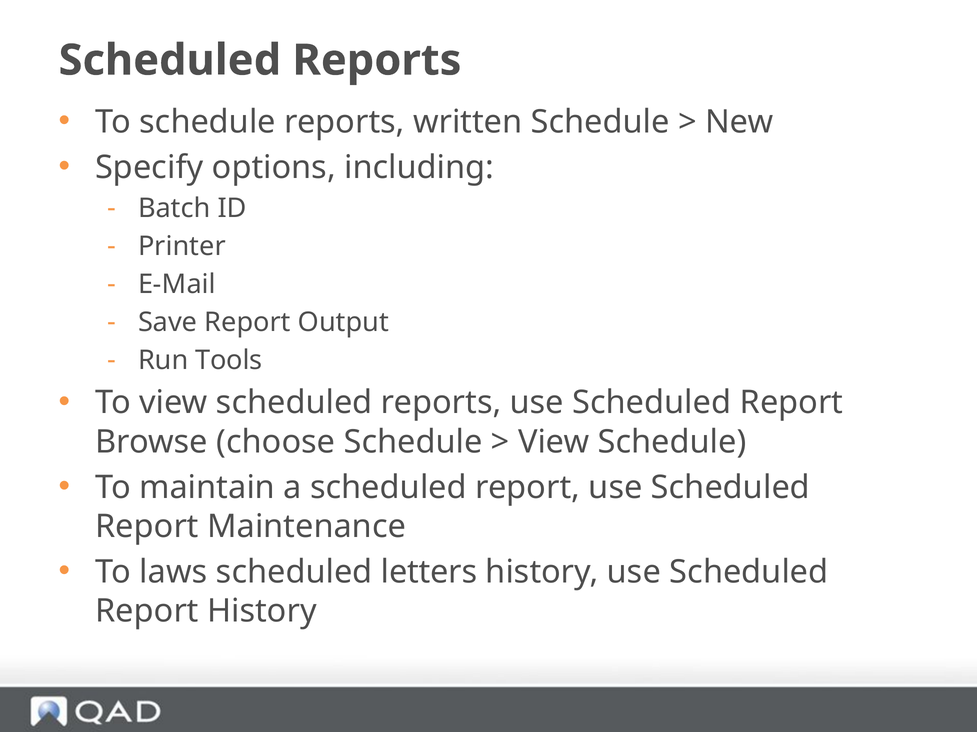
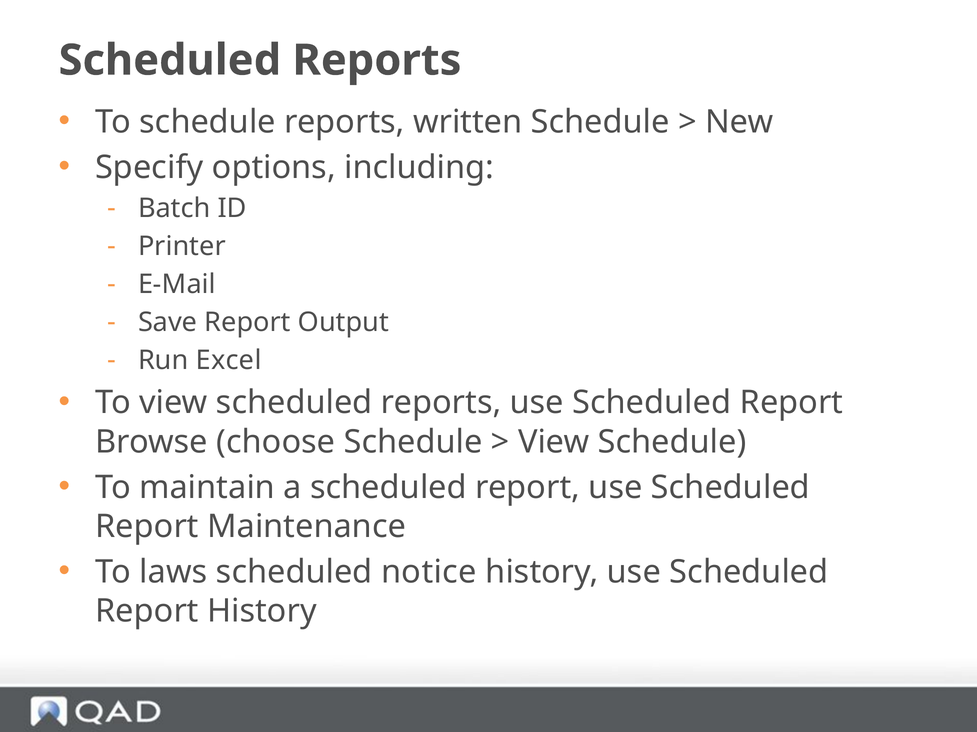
Tools: Tools -> Excel
letters: letters -> notice
